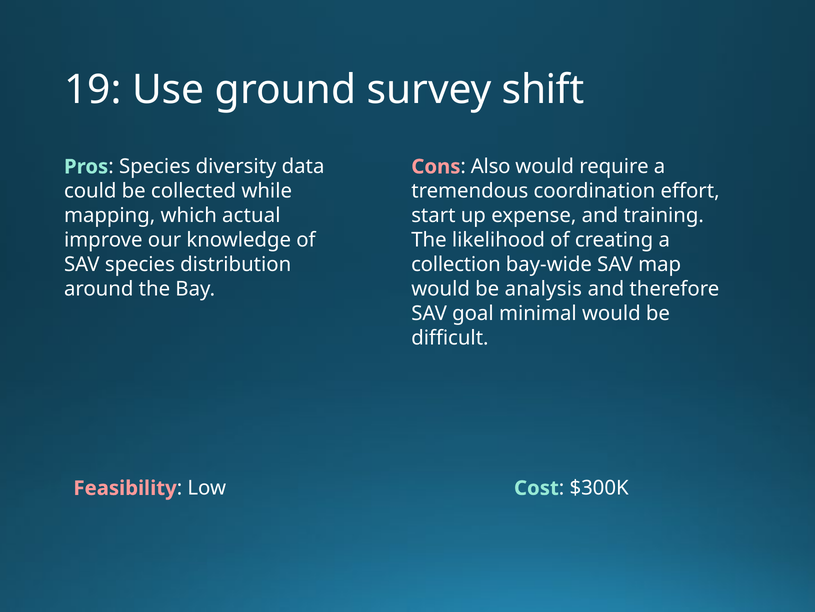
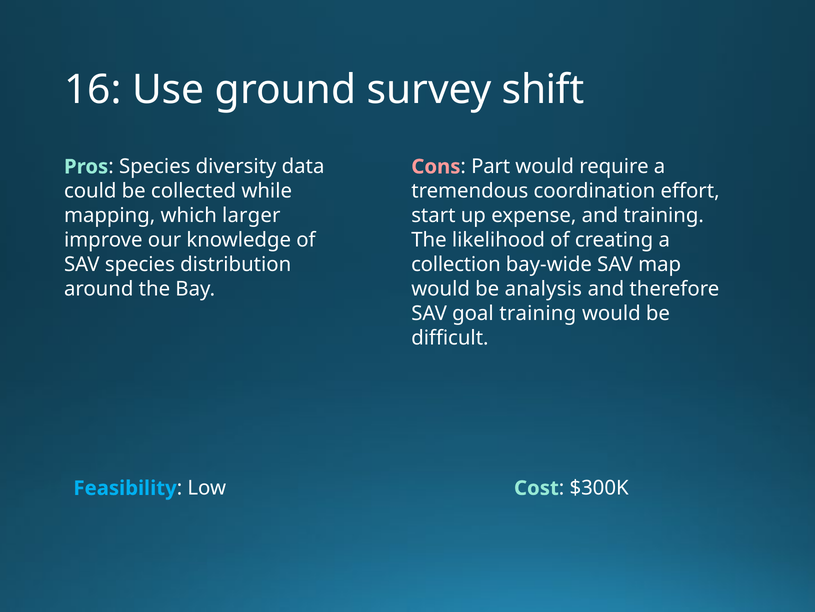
19: 19 -> 16
Also: Also -> Part
actual: actual -> larger
goal minimal: minimal -> training
Feasibility colour: pink -> light blue
